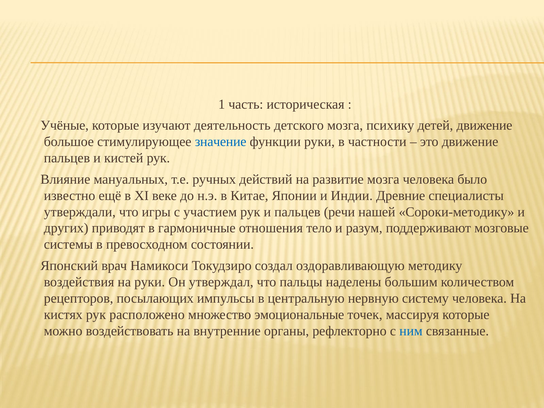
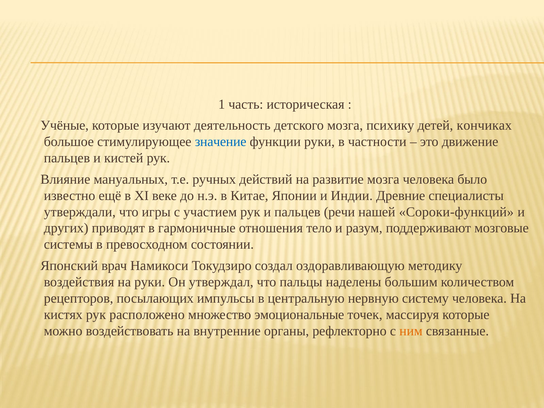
детей движение: движение -> кончиках
Сороки-методику: Сороки-методику -> Сороки-функций
ним colour: blue -> orange
